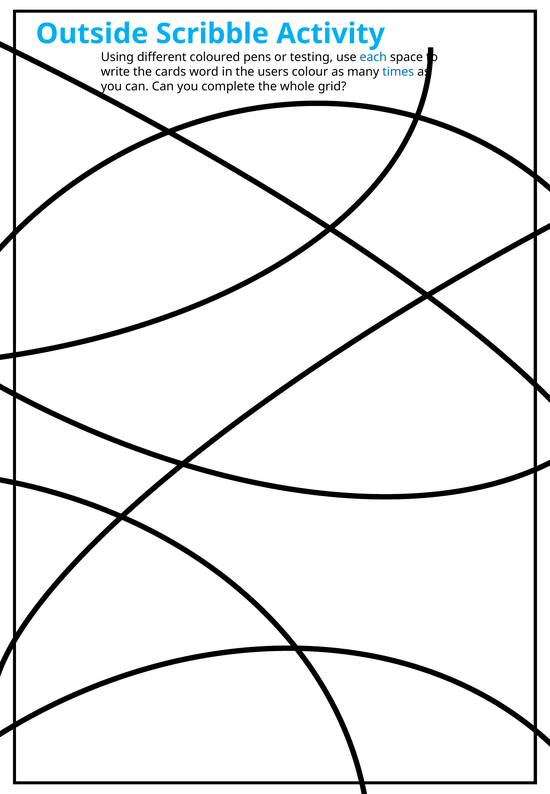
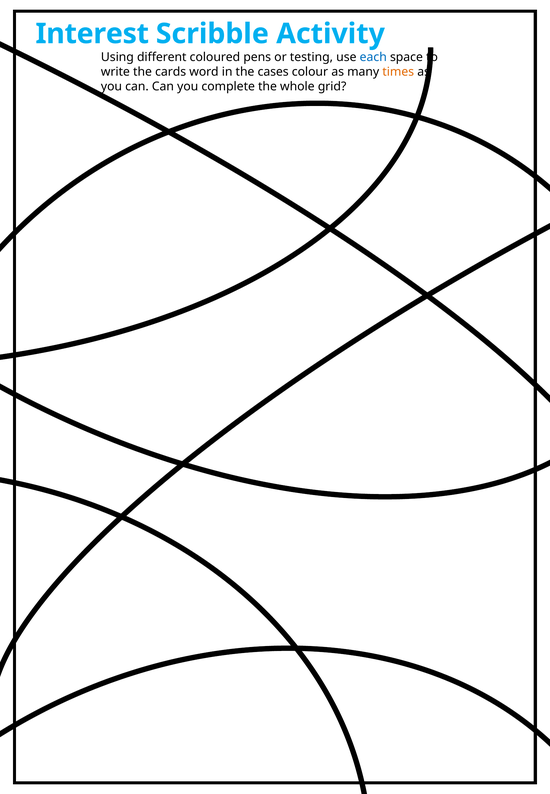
Outside: Outside -> Interest
users: users -> cases
times colour: blue -> orange
